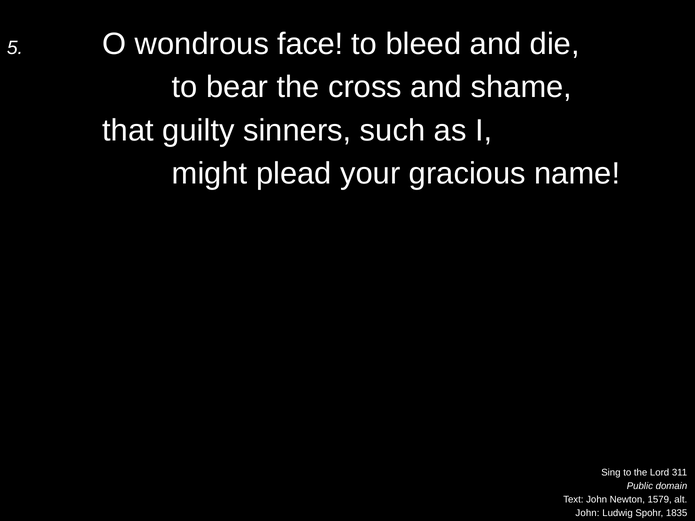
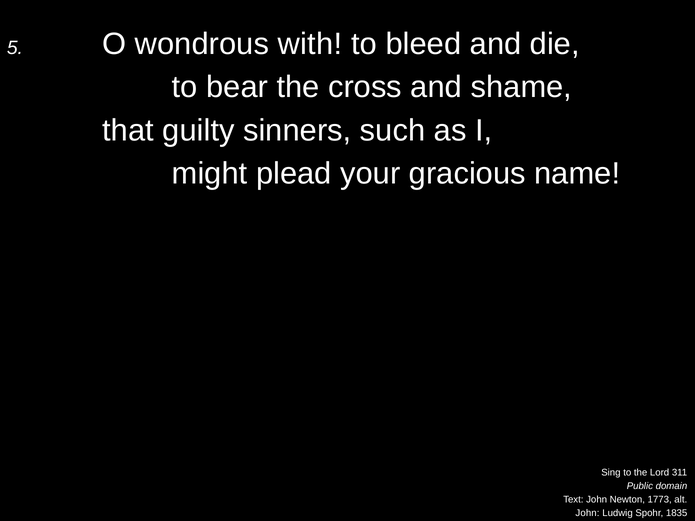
face: face -> with
1579: 1579 -> 1773
